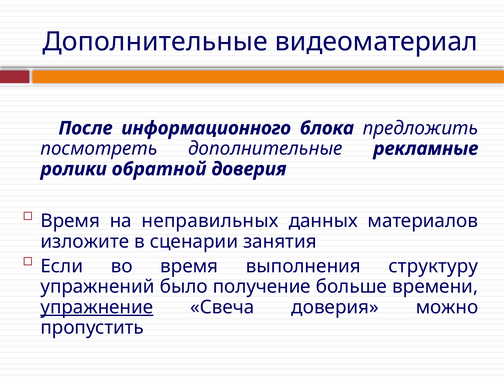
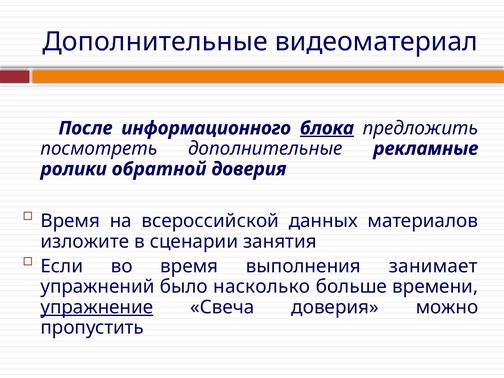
блока underline: none -> present
неправильных: неправильных -> всероссийской
структуру: структуру -> занимает
получение: получение -> насколько
